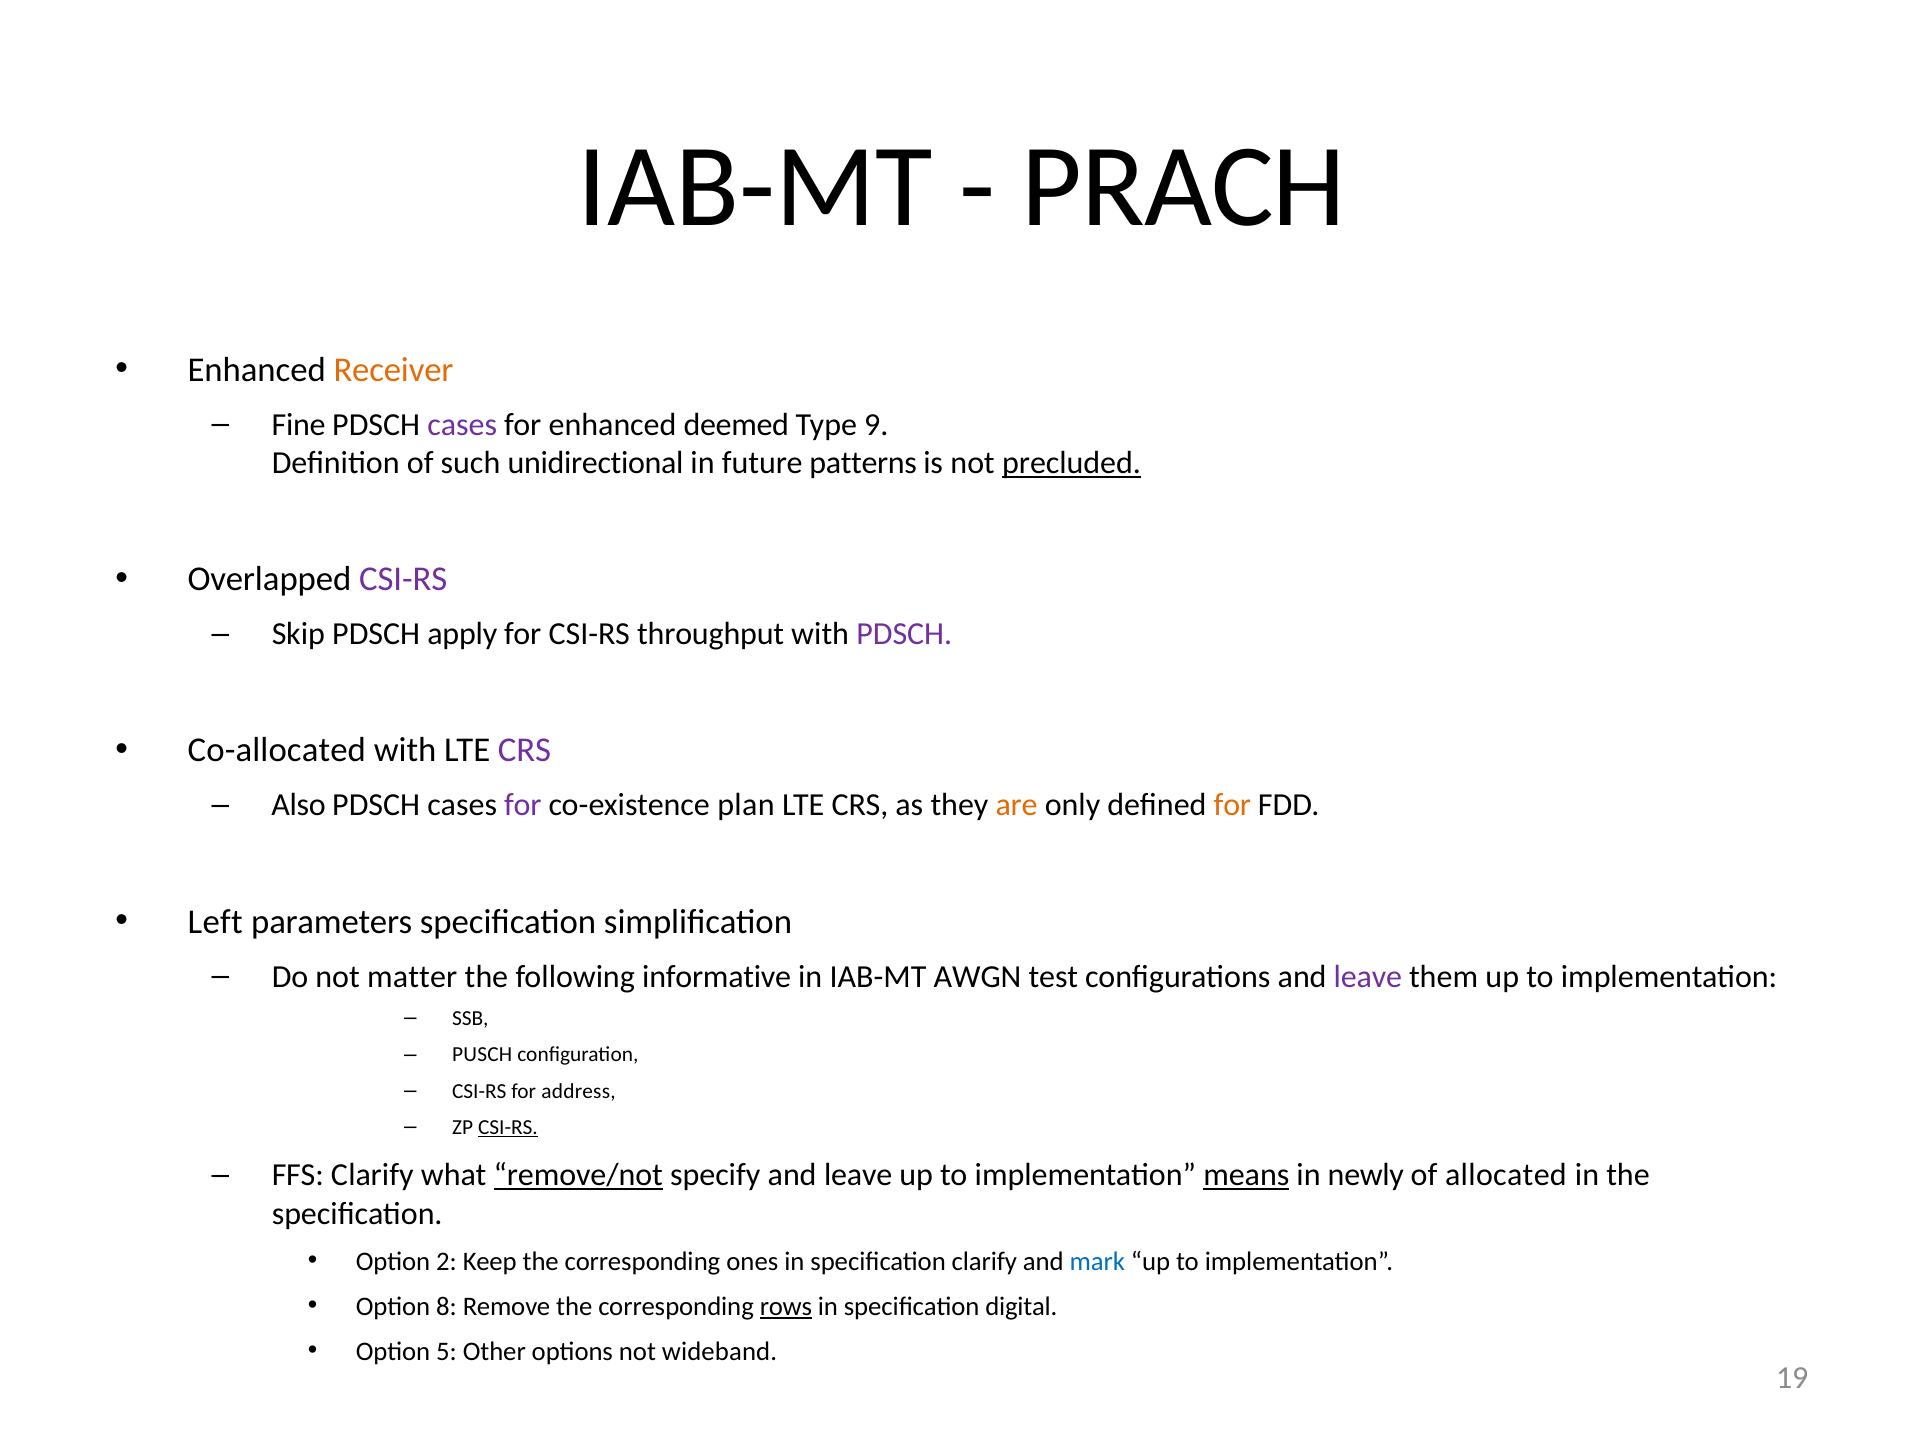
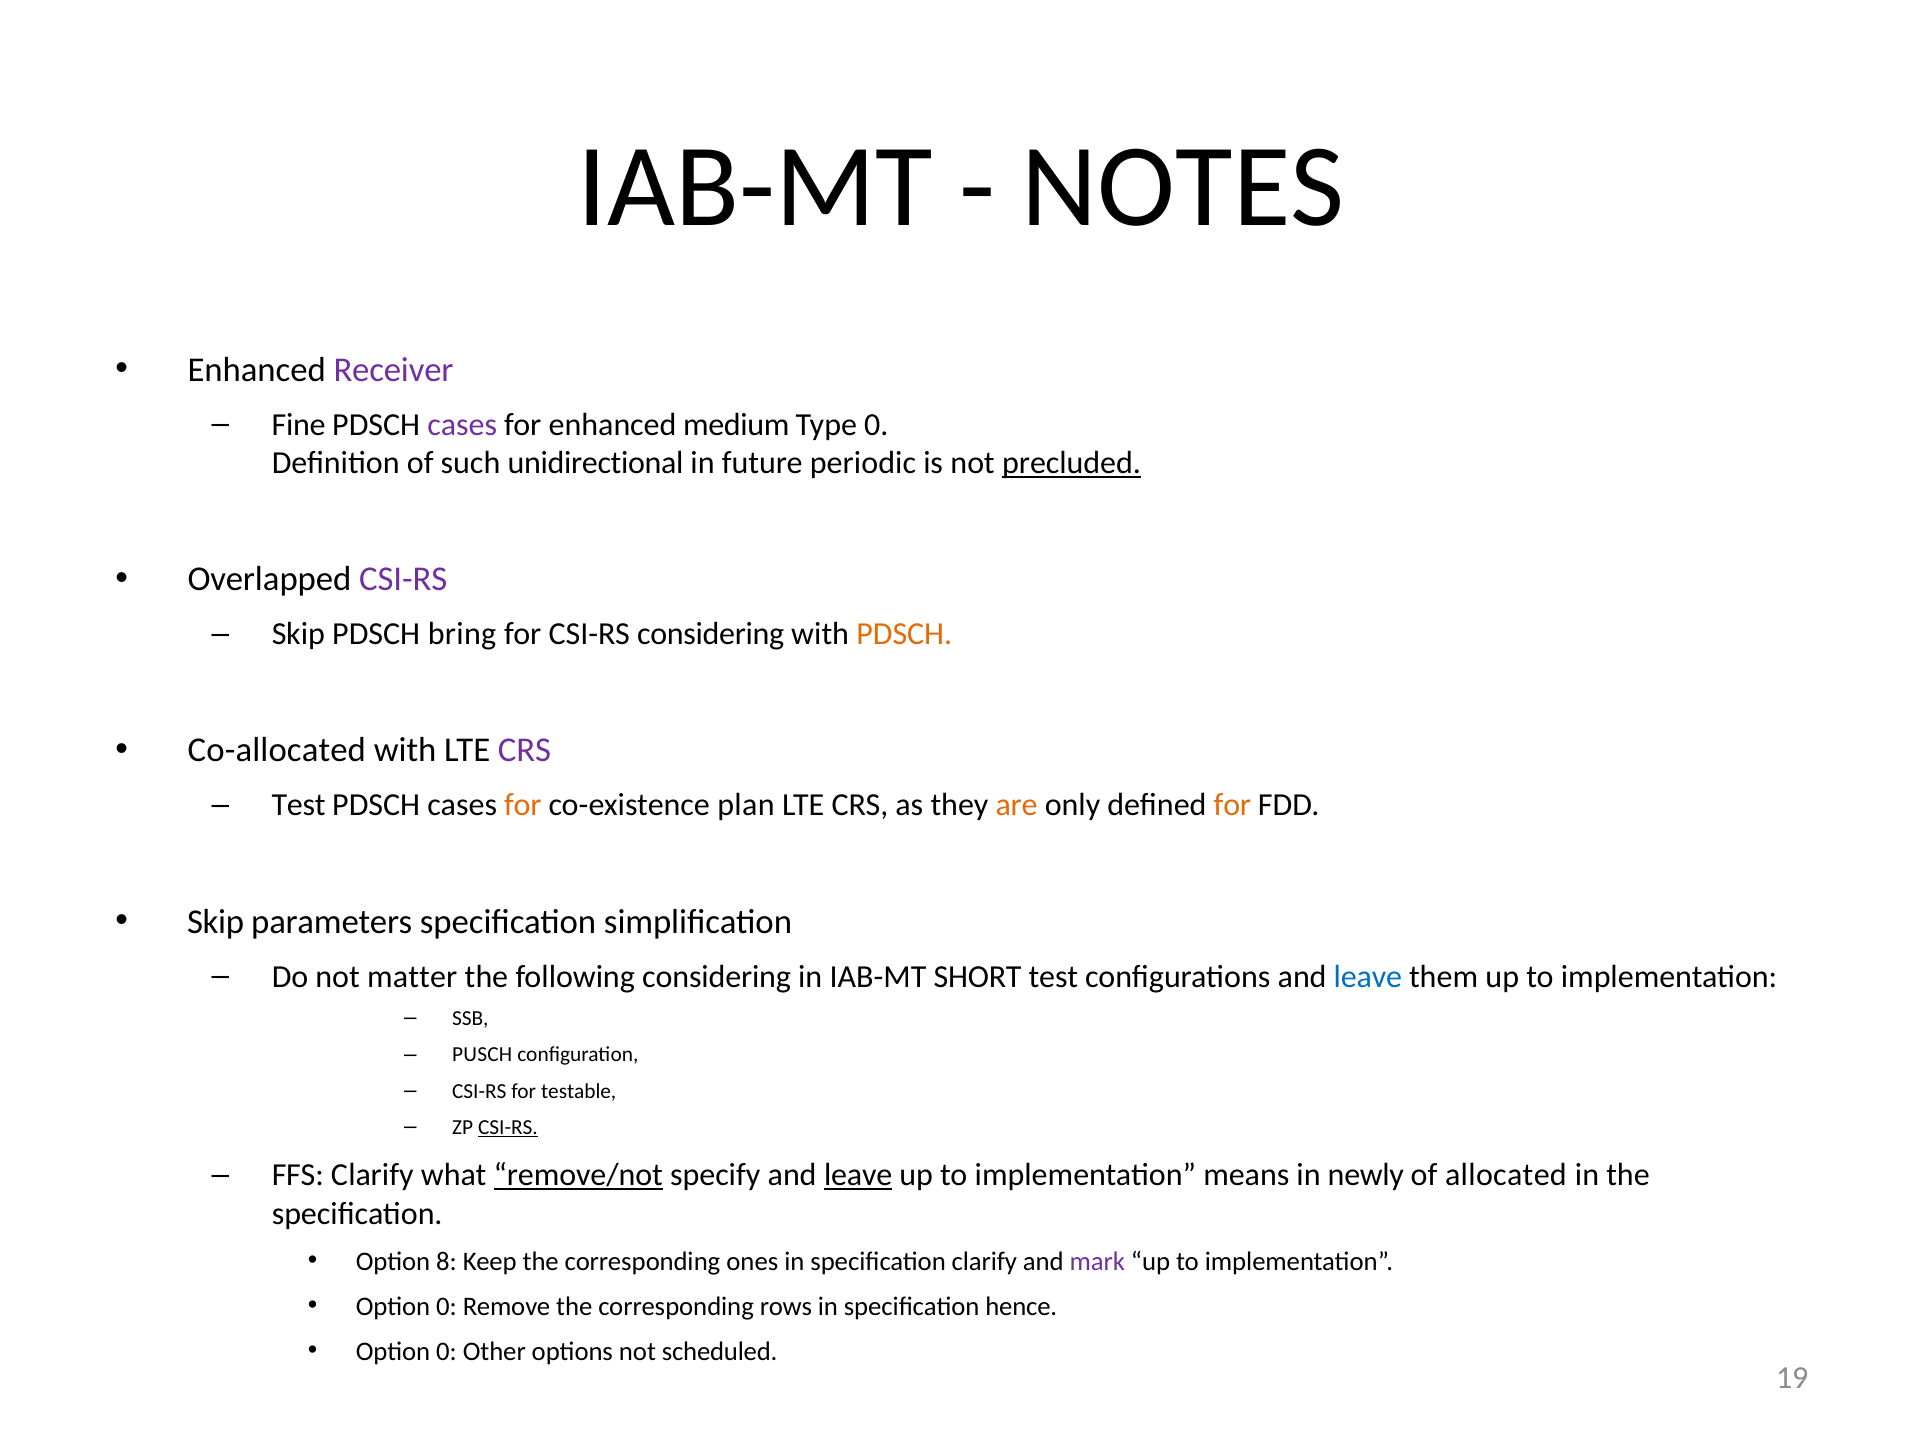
PRACH: PRACH -> NOTES
Receiver colour: orange -> purple
deemed: deemed -> medium
Type 9: 9 -> 0
patterns: patterns -> periodic
apply: apply -> bring
CSI-RS throughput: throughput -> considering
PDSCH at (904, 634) colour: purple -> orange
Also at (299, 805): Also -> Test
for at (523, 805) colour: purple -> orange
Left at (215, 922): Left -> Skip
following informative: informative -> considering
AWGN: AWGN -> SHORT
leave at (1368, 977) colour: purple -> blue
address: address -> testable
leave at (858, 1175) underline: none -> present
means underline: present -> none
2: 2 -> 8
mark colour: blue -> purple
8 at (446, 1306): 8 -> 0
rows underline: present -> none
digital: digital -> hence
5 at (446, 1351): 5 -> 0
wideband: wideband -> scheduled
